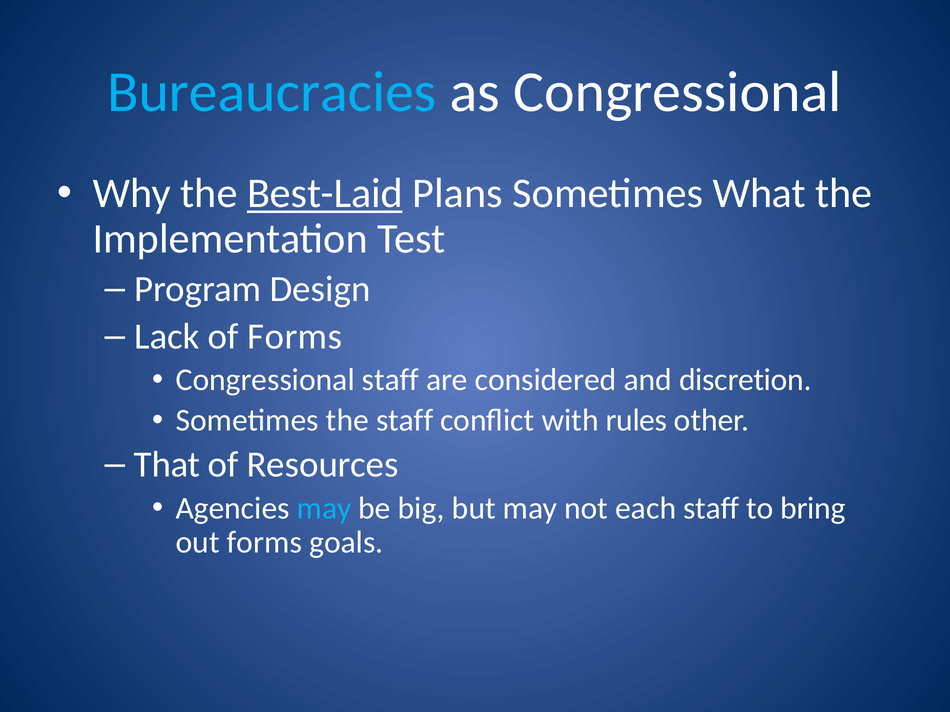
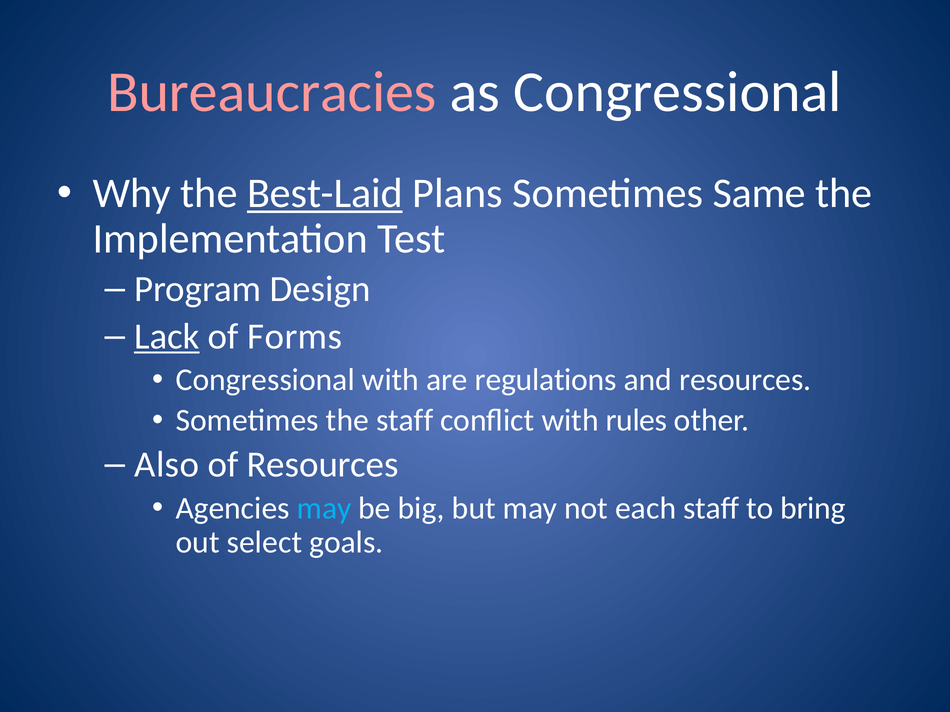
Bureaucracies colour: light blue -> pink
What: What -> Same
Lack underline: none -> present
Congressional staff: staff -> with
considered: considered -> regulations
and discretion: discretion -> resources
That: That -> Also
out forms: forms -> select
